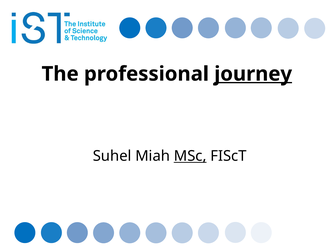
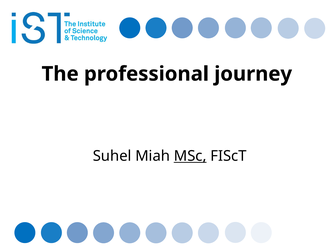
journey underline: present -> none
